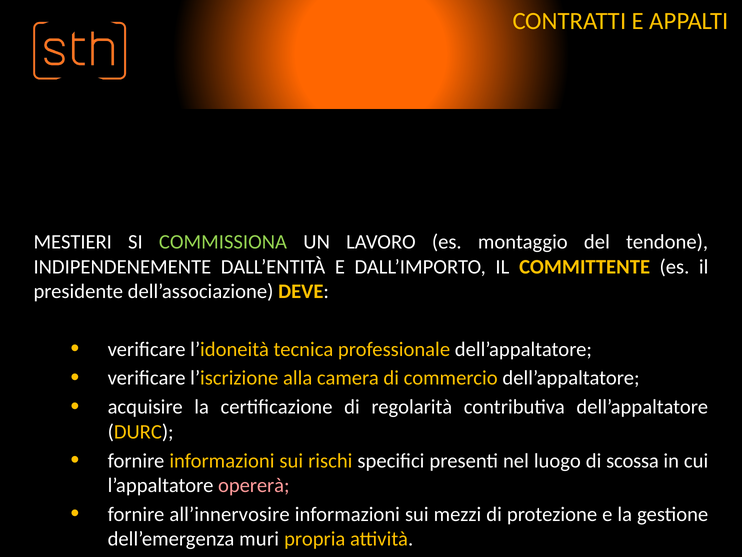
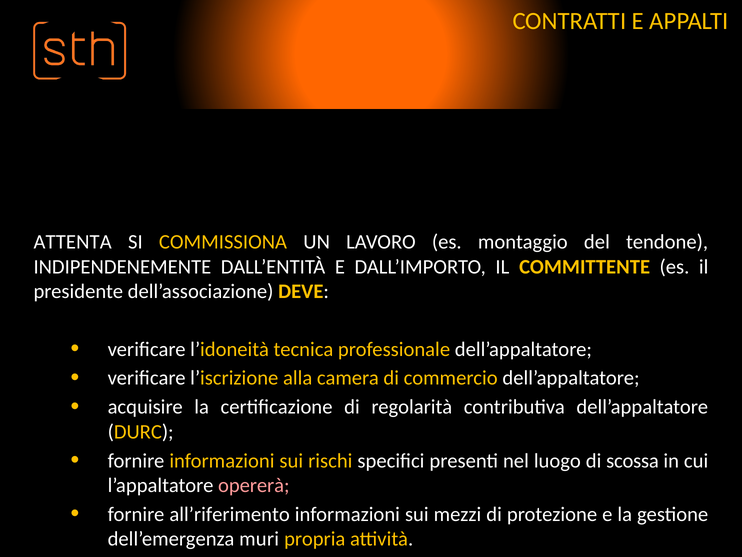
MESTIERI: MESTIERI -> ATTENTA
COMMISSIONA colour: light green -> yellow
all’innervosire: all’innervosire -> all’riferimento
